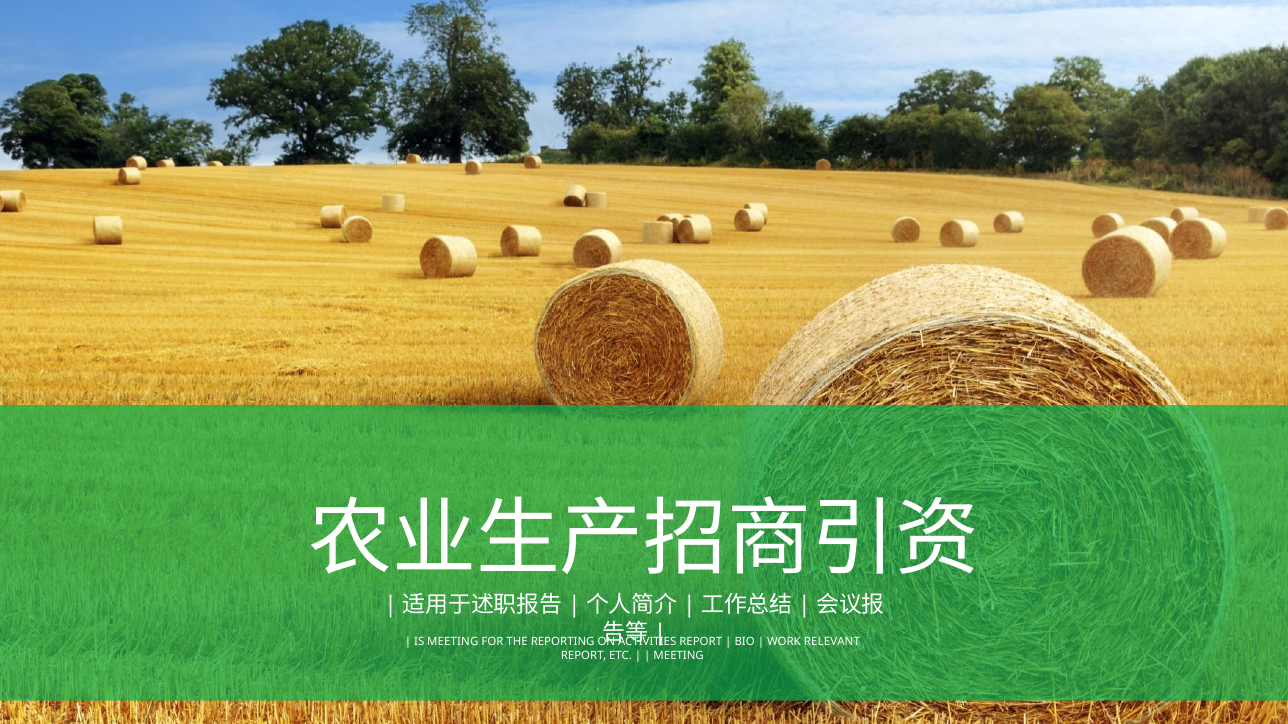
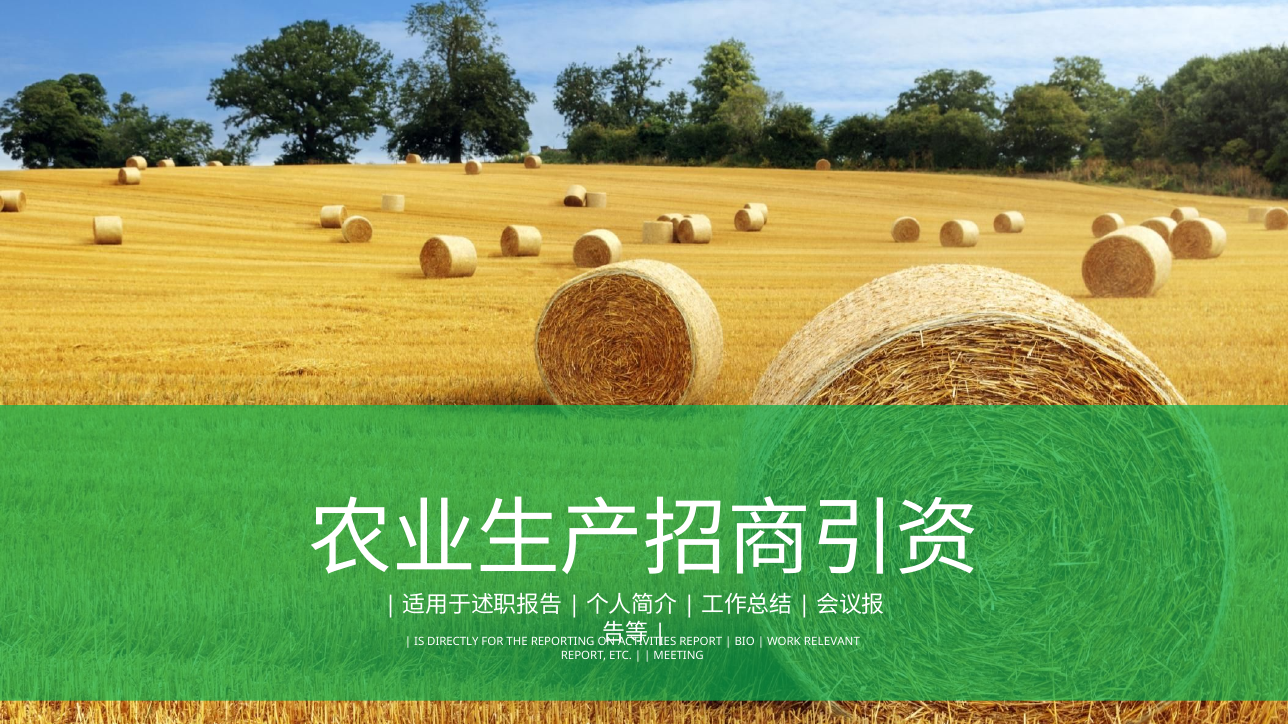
IS MEETING: MEETING -> DIRECTLY
